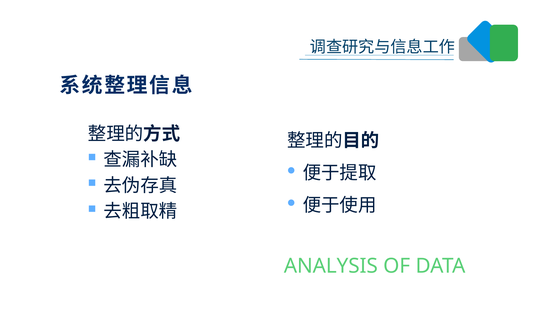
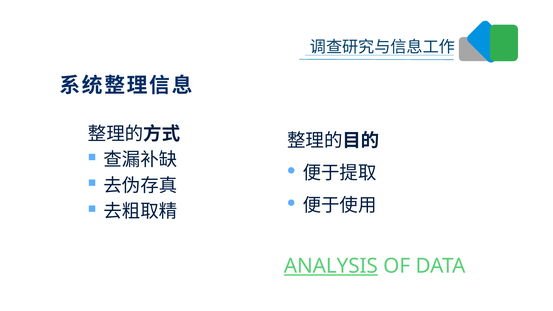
ANALYSIS underline: none -> present
